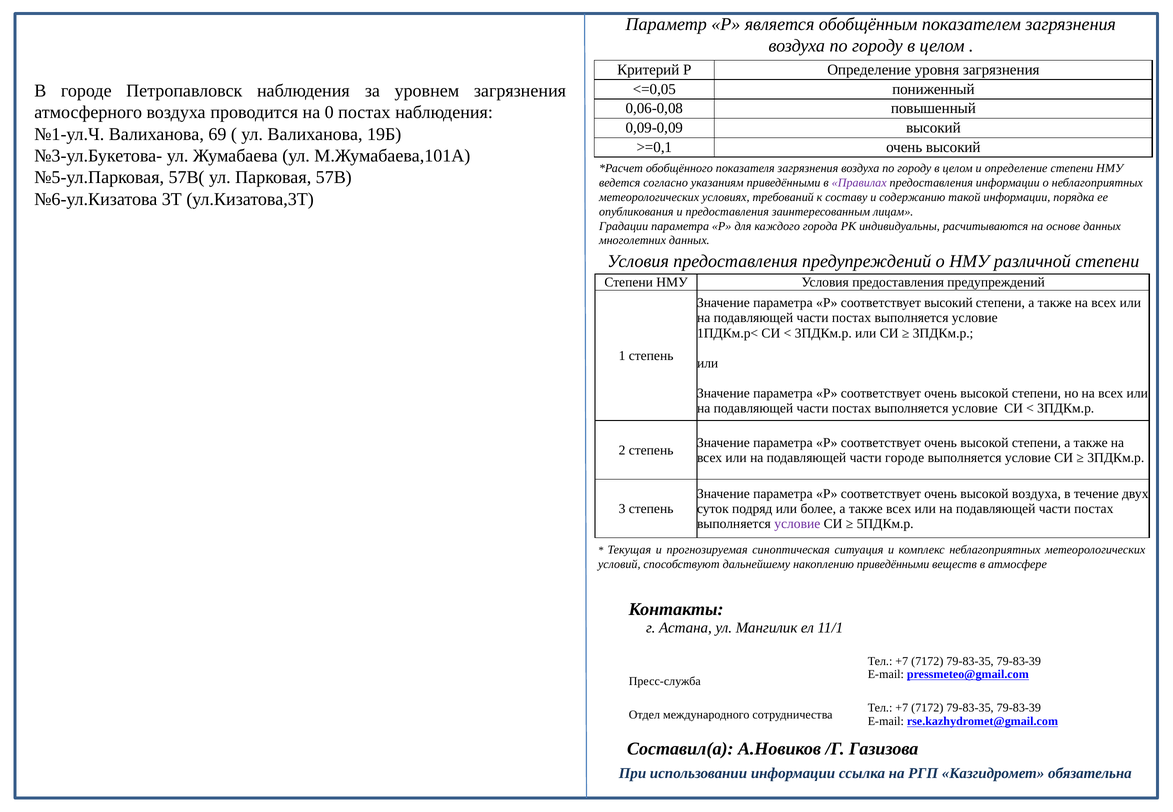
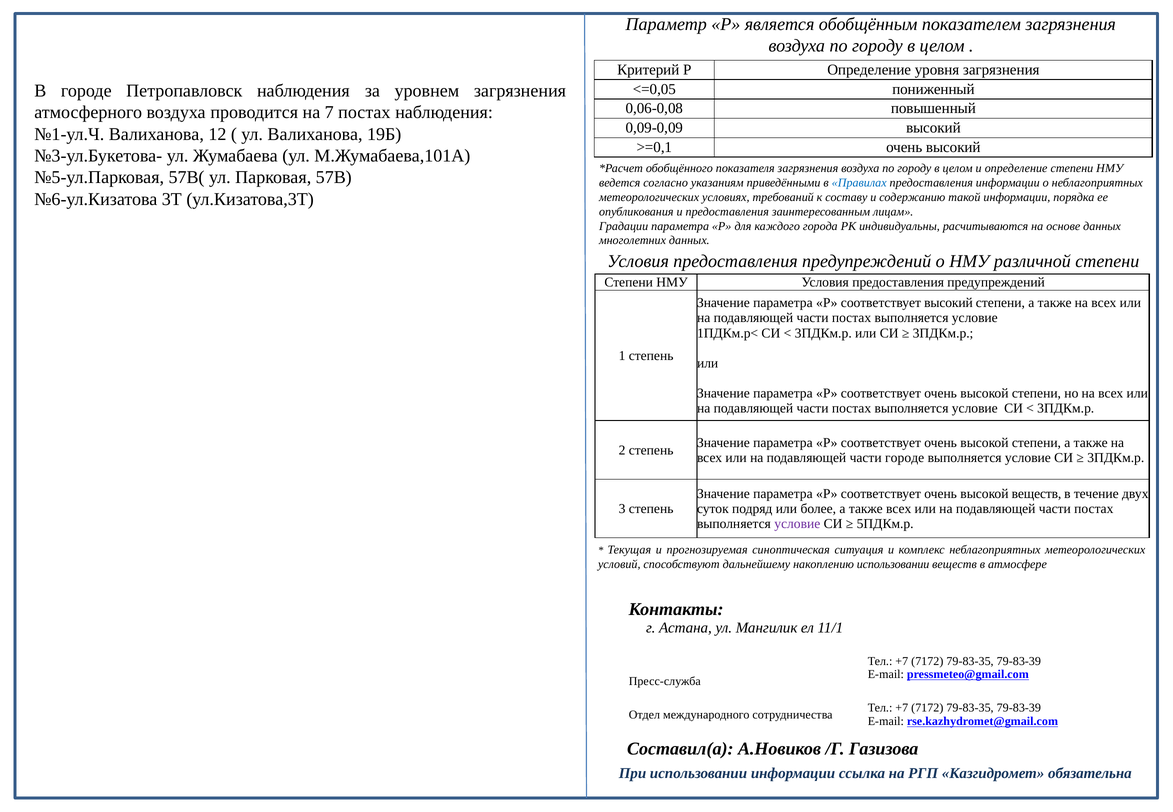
0: 0 -> 7
69: 69 -> 12
Правилах colour: purple -> blue
высокой воздуха: воздуха -> веществ
накоплению приведёнными: приведёнными -> использовании
